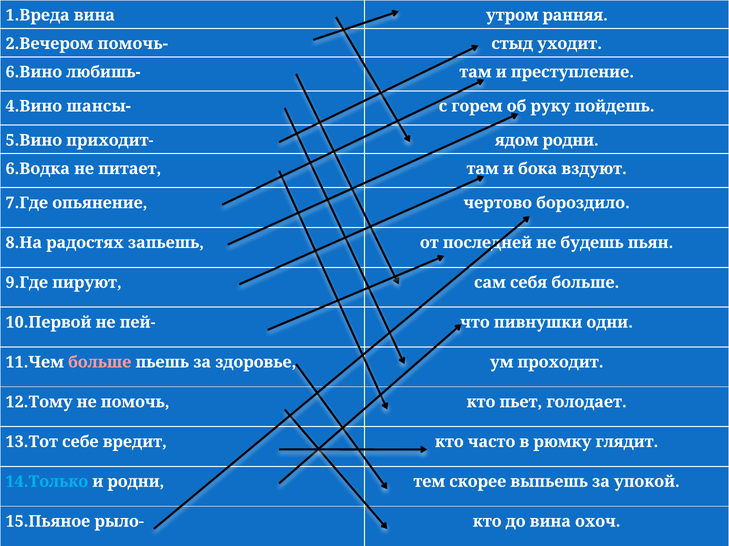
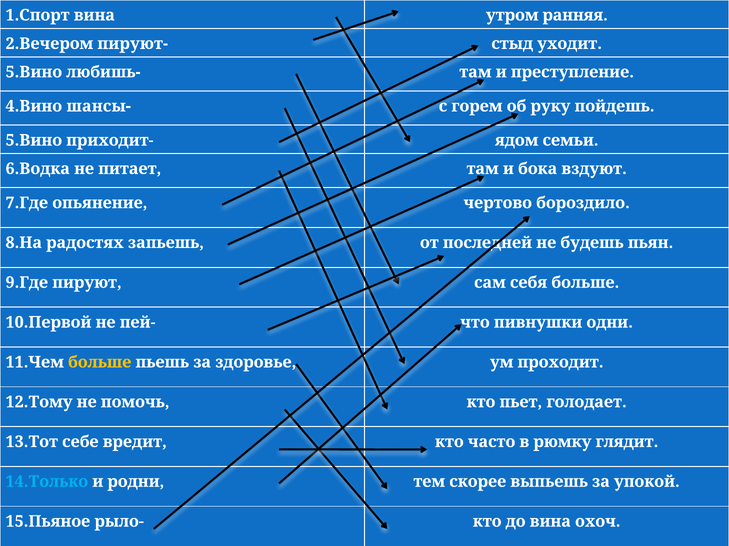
1.Вреда: 1.Вреда -> 1.Спорт
помочь-: помочь- -> пируют-
6.Вино at (34, 72): 6.Вино -> 5.Вино
родни at (571, 140): родни -> семьи
больше at (100, 363) colour: pink -> yellow
